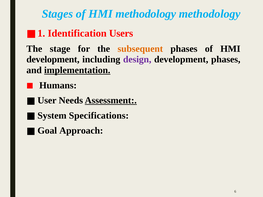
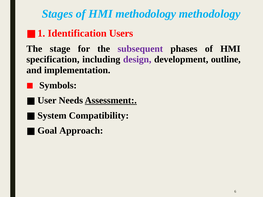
subsequent colour: orange -> purple
development at (53, 60): development -> specification
development phases: phases -> outline
implementation underline: present -> none
Humans: Humans -> Symbols
Specifications: Specifications -> Compatibility
